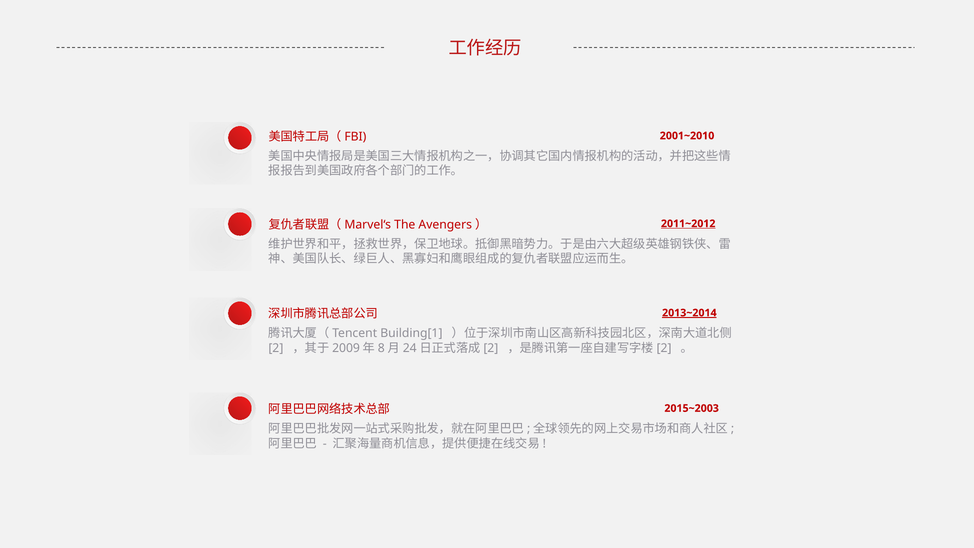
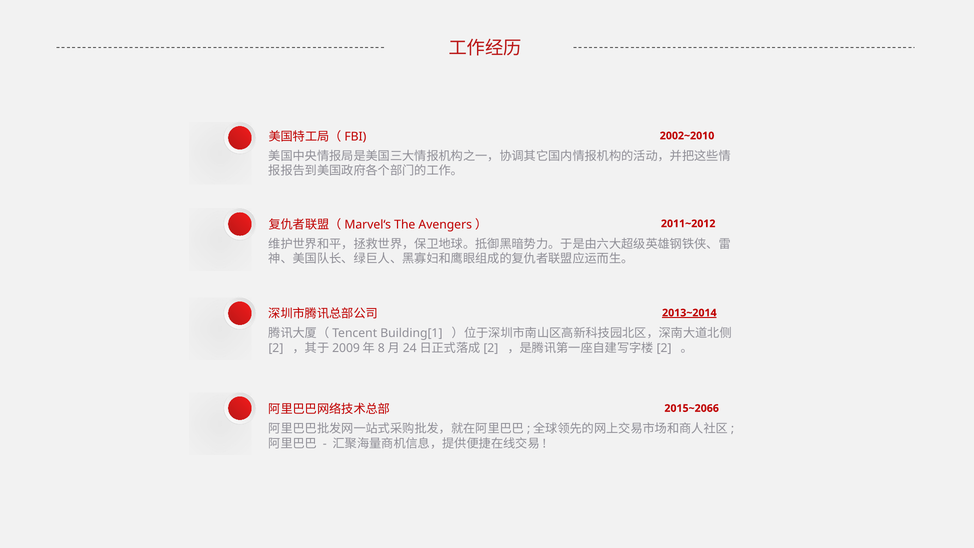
2001~2010: 2001~2010 -> 2002~2010
2011~2012 underline: present -> none
2015~2003: 2015~2003 -> 2015~2066
